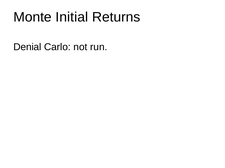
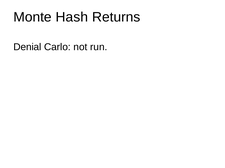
Initial: Initial -> Hash
